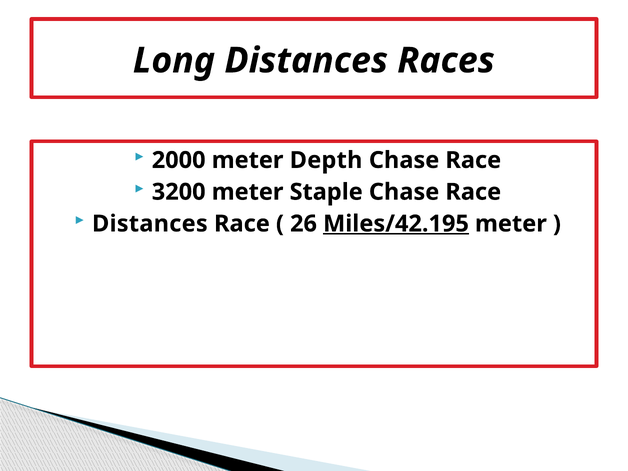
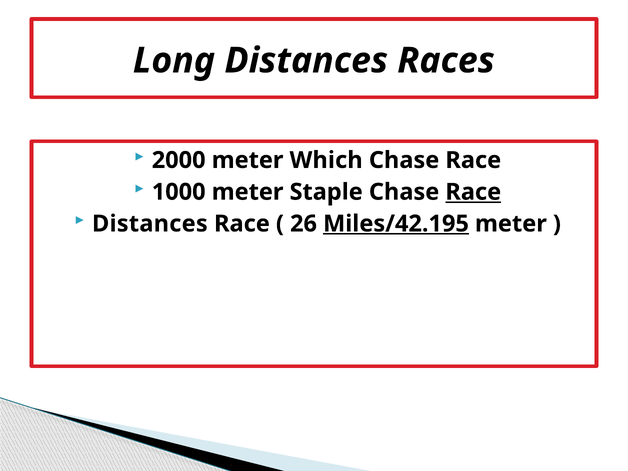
Depth: Depth -> Which
3200: 3200 -> 1000
Race at (473, 192) underline: none -> present
